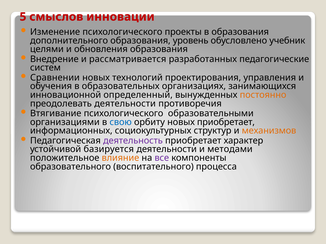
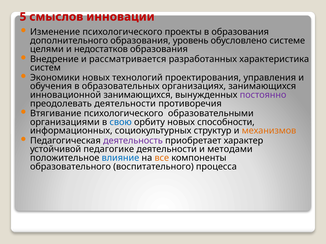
учебник: учебник -> системе
обновления: обновления -> недостатков
педагогические: педагогические -> характеристика
Сравнении: Сравнении -> Экономики
инновационной определенный: определенный -> занимающихся
постоянно colour: orange -> purple
новых приобретает: приобретает -> способности
базируется: базируется -> педагогике
влияние colour: orange -> blue
все colour: purple -> orange
